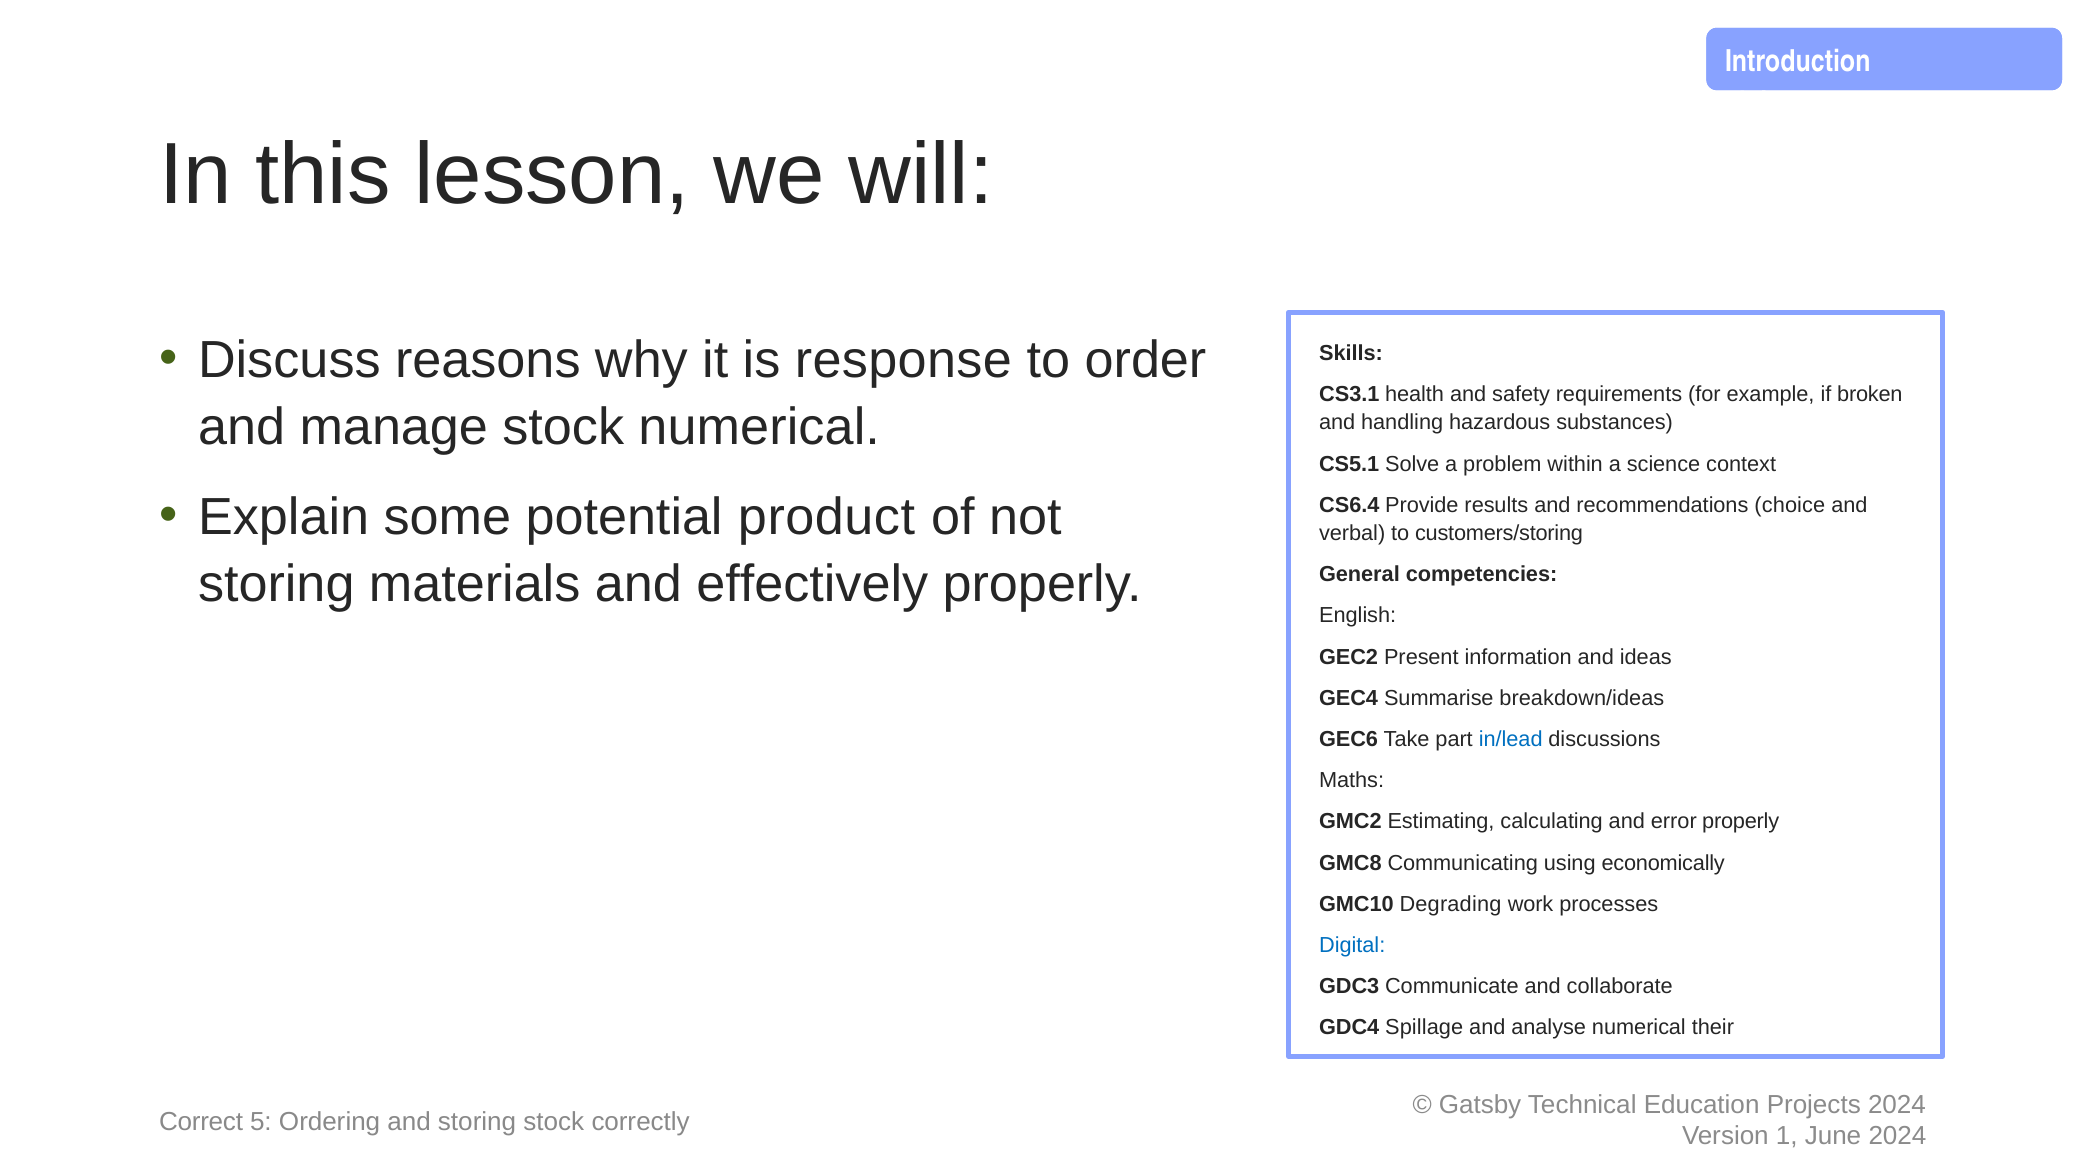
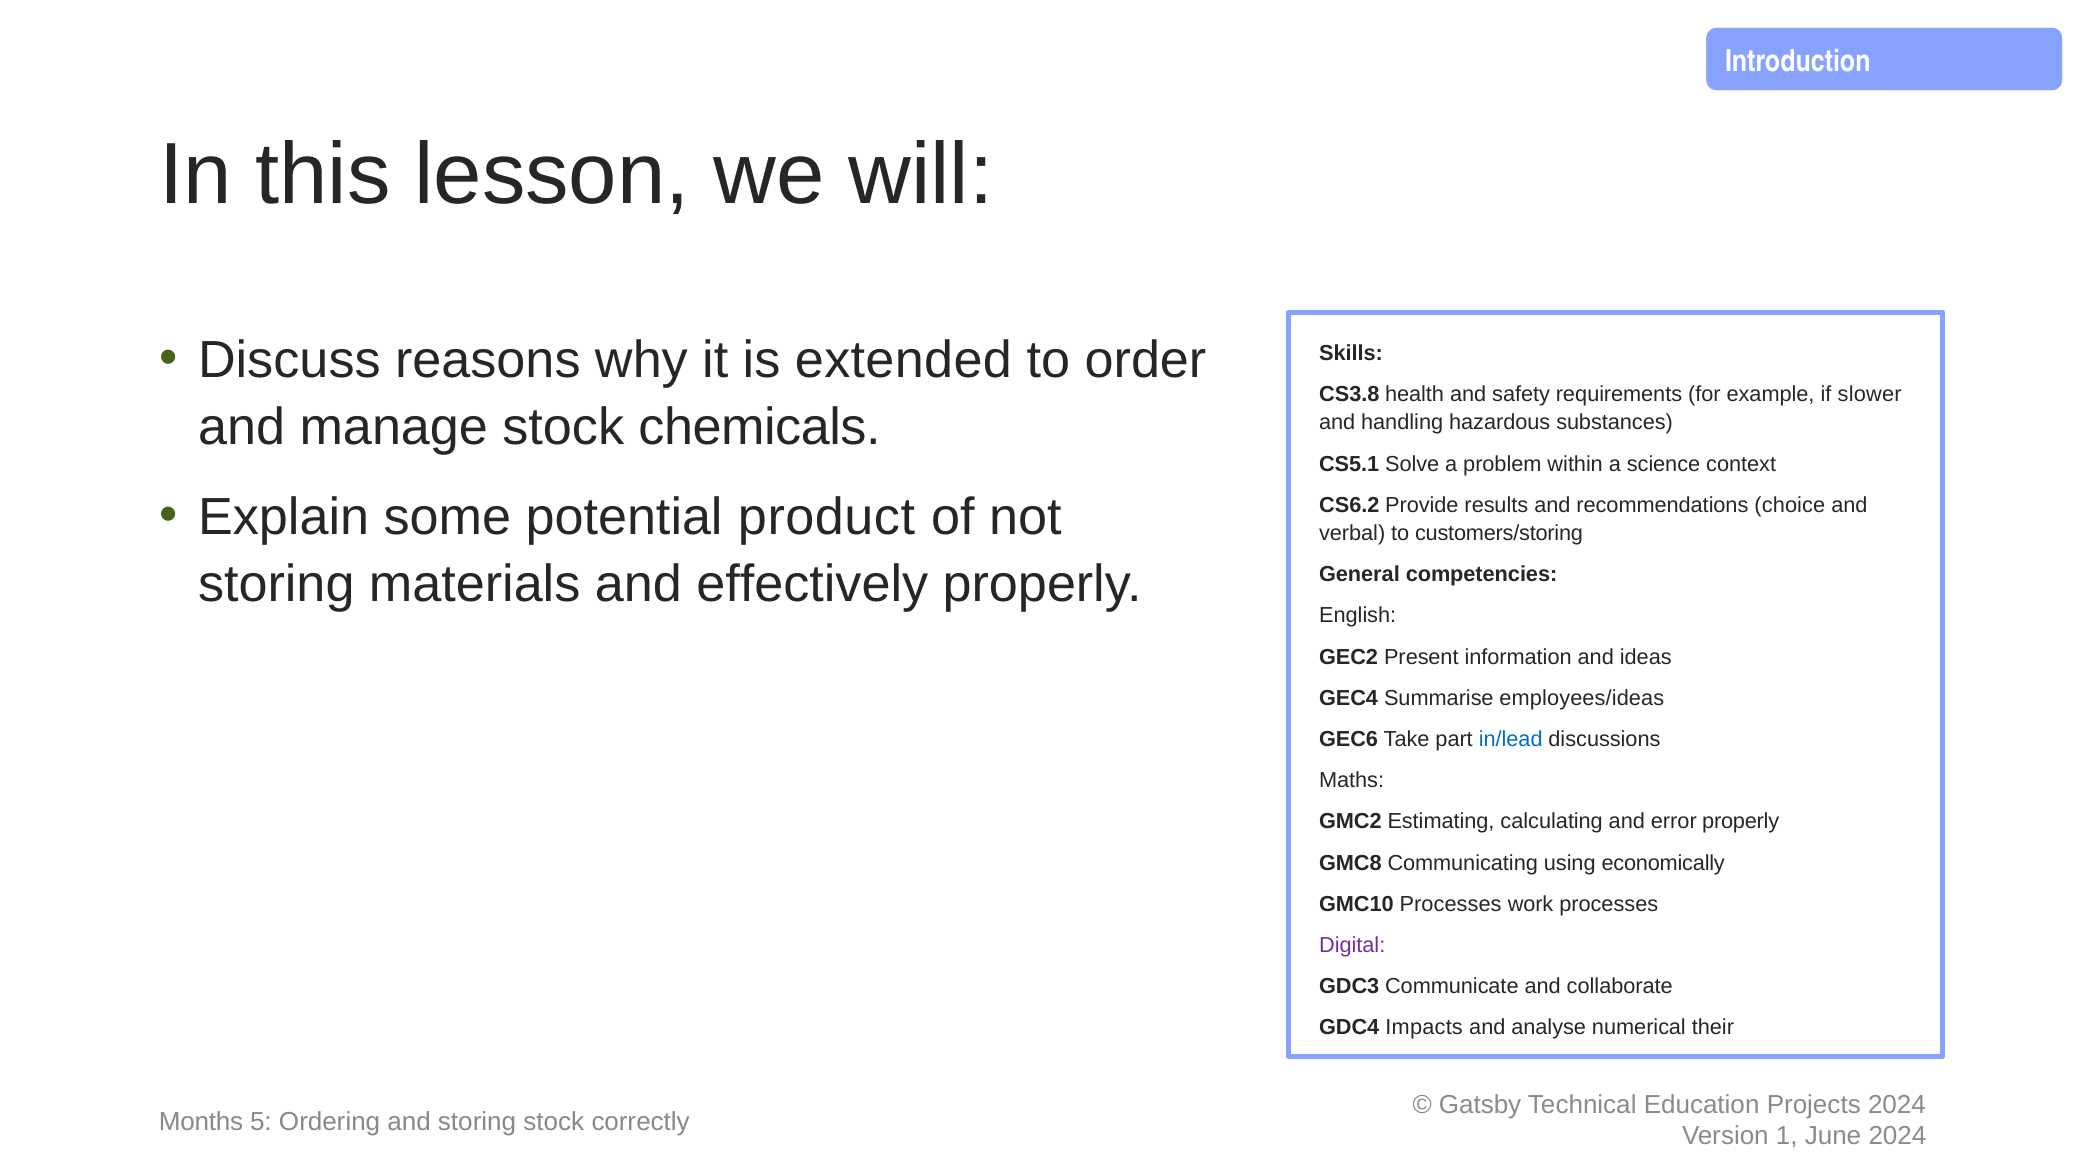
response: response -> extended
CS3.1: CS3.1 -> CS3.8
broken: broken -> slower
stock numerical: numerical -> chemicals
CS6.4: CS6.4 -> CS6.2
breakdown/ideas: breakdown/ideas -> employees/ideas
GMC10 Degrading: Degrading -> Processes
Digital colour: blue -> purple
Spillage: Spillage -> Impacts
Correct: Correct -> Months
